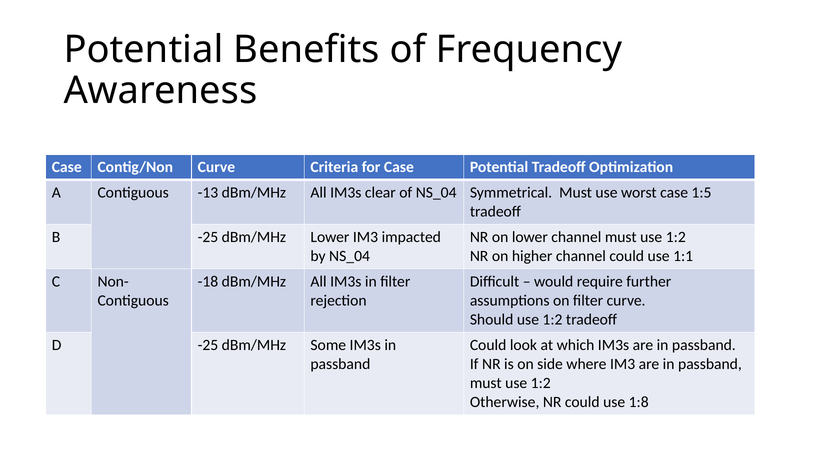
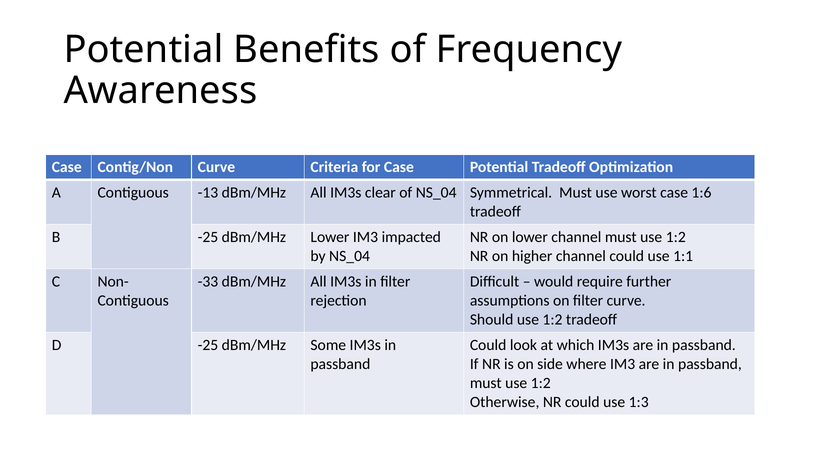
1:5: 1:5 -> 1:6
-18: -18 -> -33
1:8: 1:8 -> 1:3
